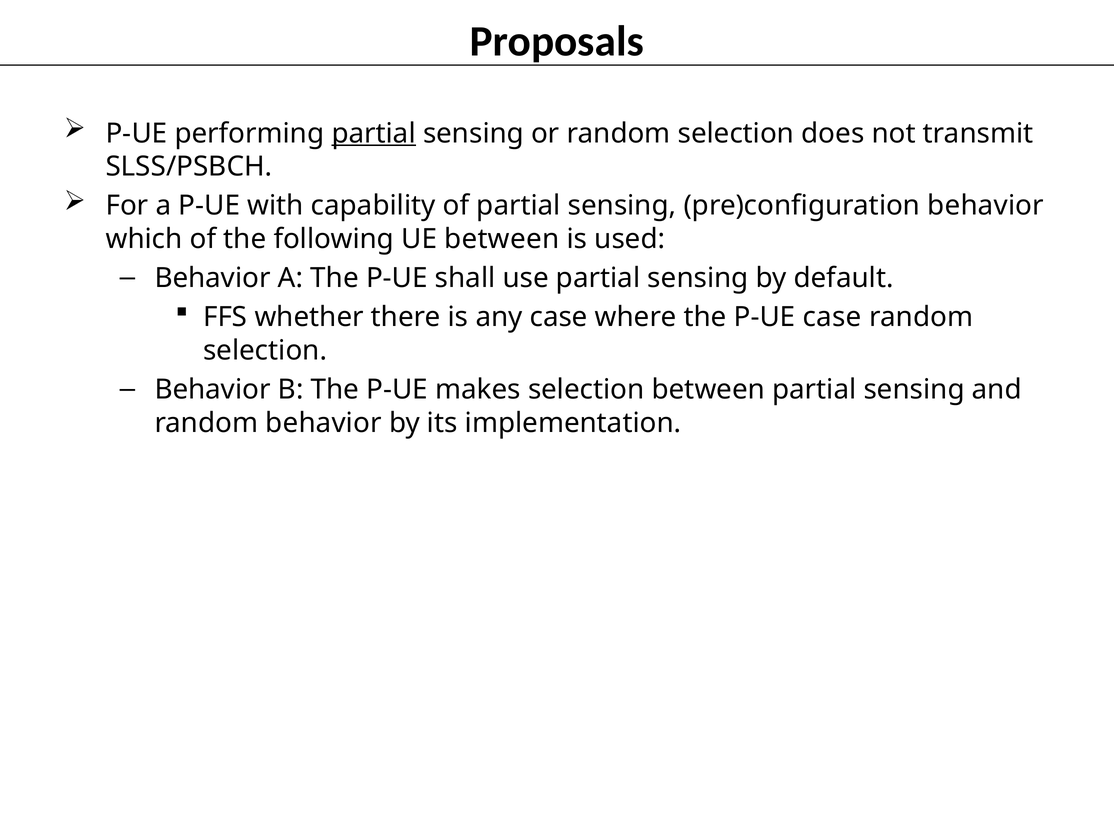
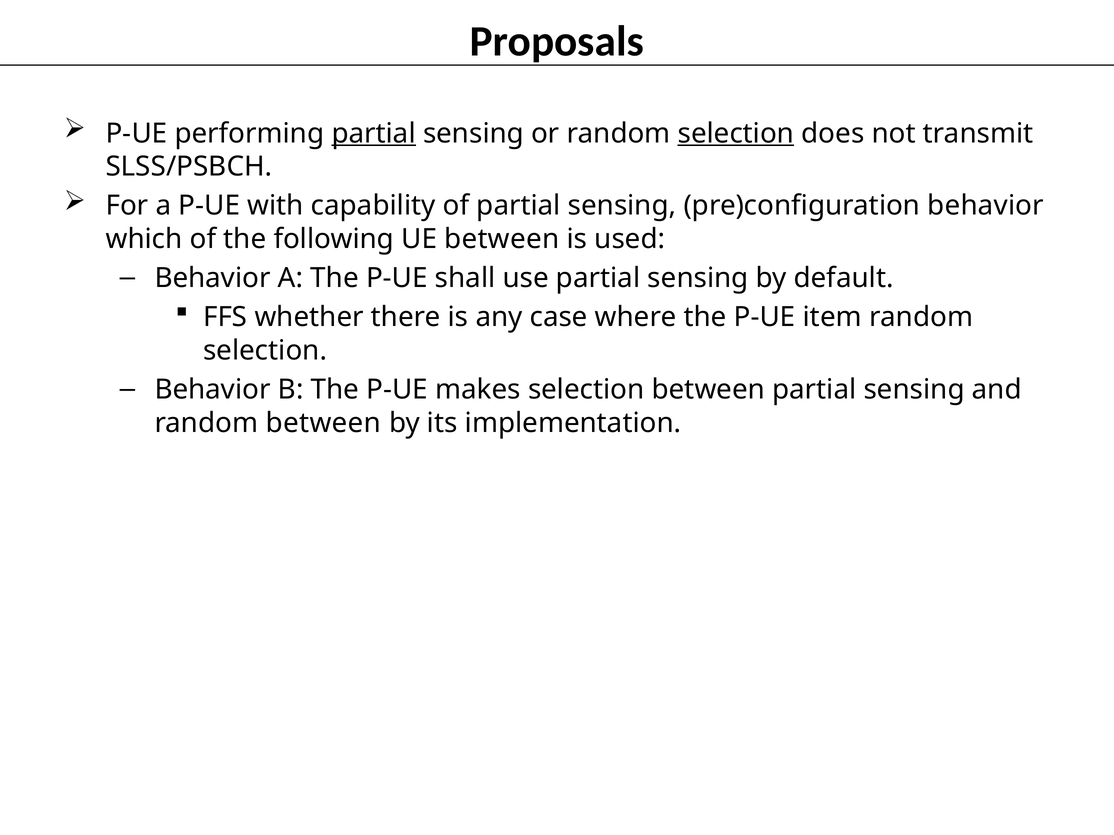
selection at (736, 133) underline: none -> present
P-UE case: case -> item
random behavior: behavior -> between
